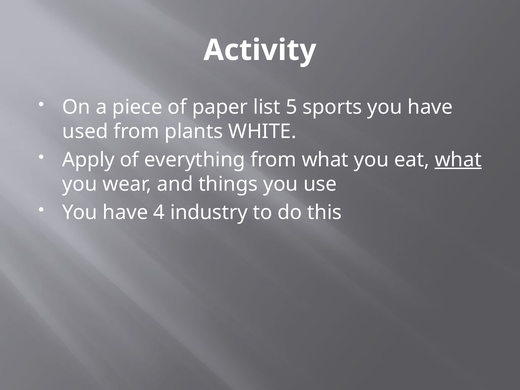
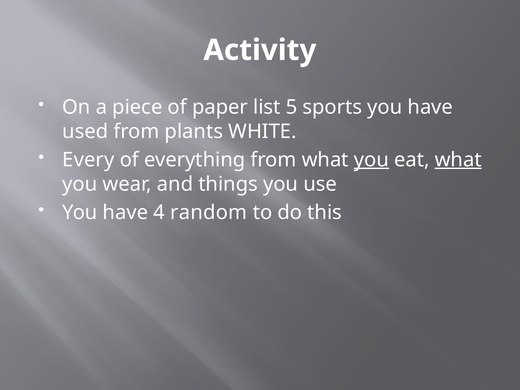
Apply: Apply -> Every
you at (371, 160) underline: none -> present
industry: industry -> random
